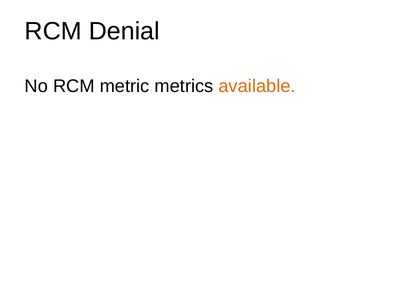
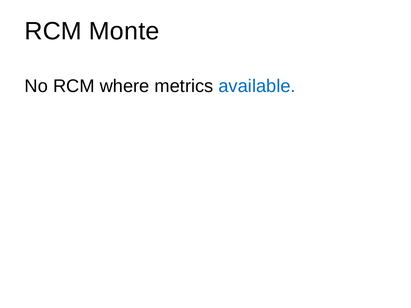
Denial: Denial -> Monte
metric: metric -> where
available colour: orange -> blue
